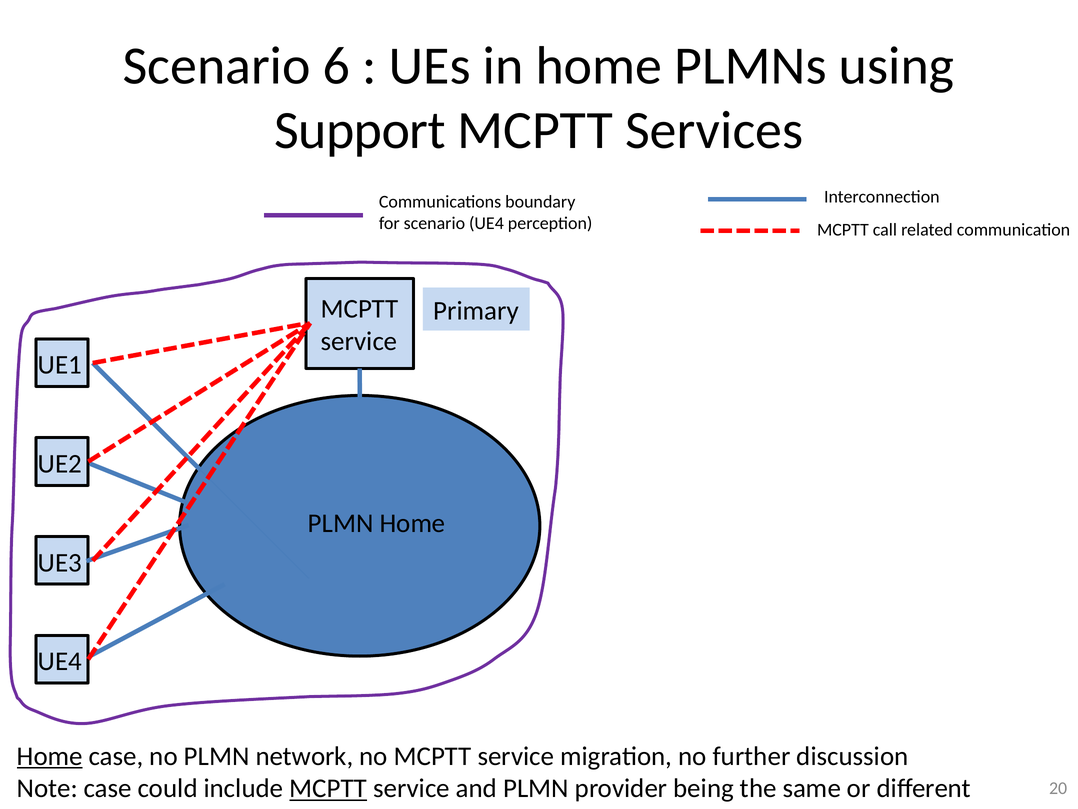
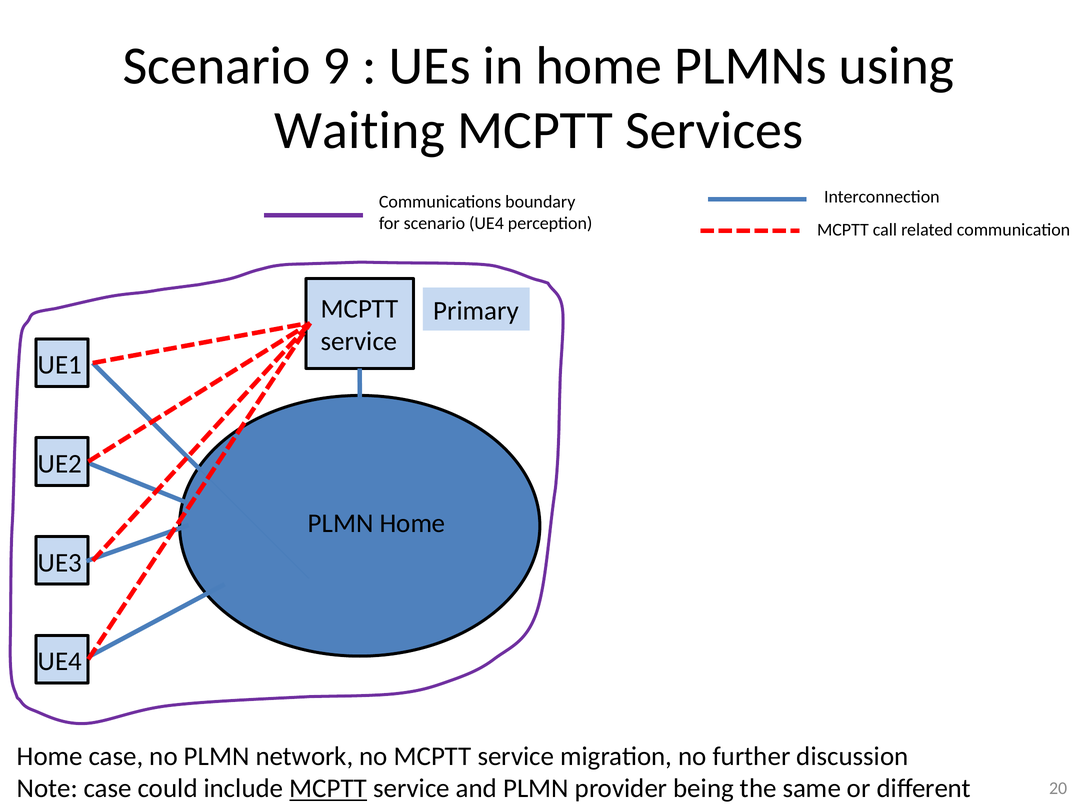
6: 6 -> 9
Support: Support -> Waiting
Home at (50, 756) underline: present -> none
